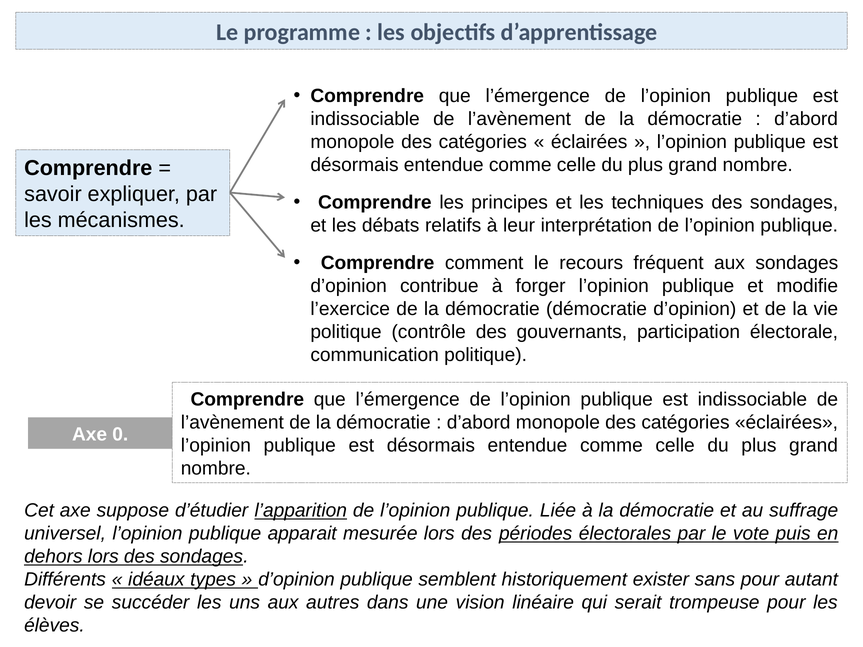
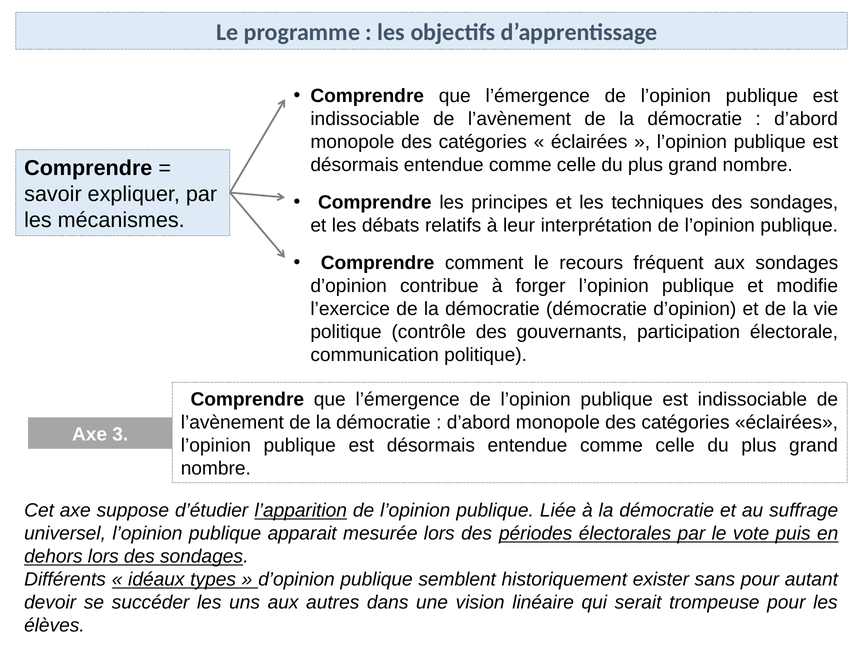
0: 0 -> 3
